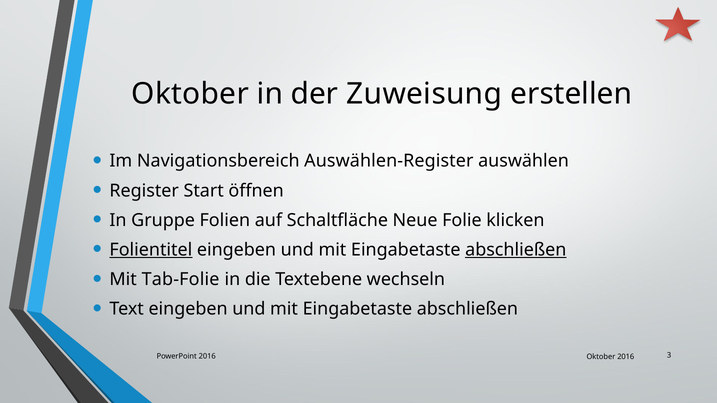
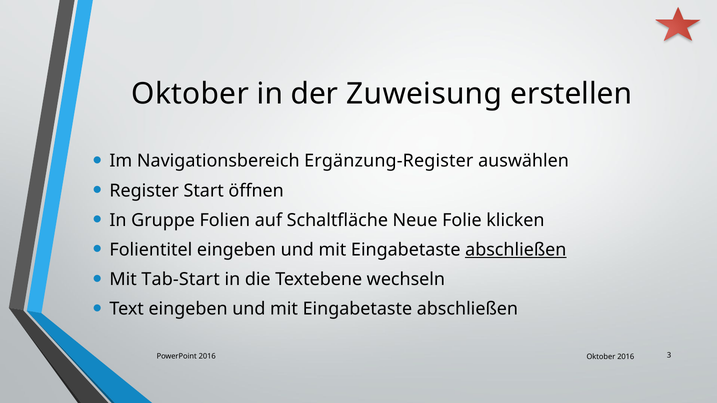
Auswählen-Register: Auswählen-Register -> Ergänzung-Register
Folientitel underline: present -> none
Tab-Folie: Tab-Folie -> Tab-Start
